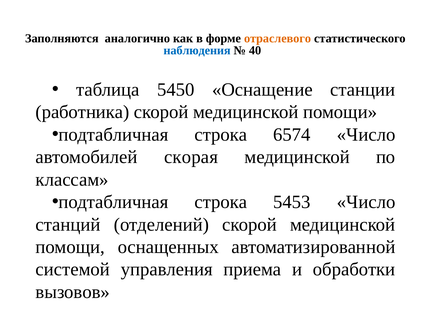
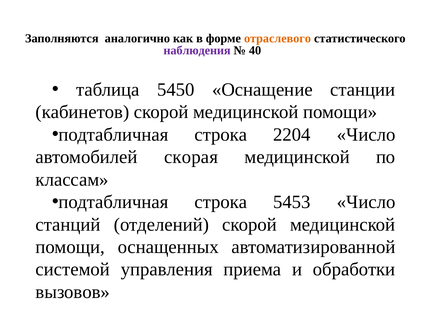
наблюдения colour: blue -> purple
работника: работника -> кабинетов
6574: 6574 -> 2204
